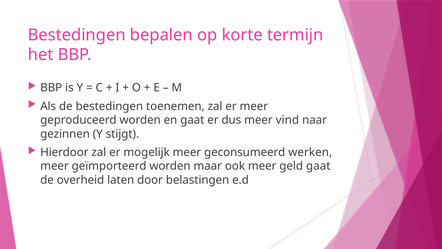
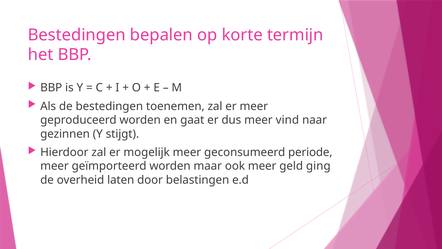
werken: werken -> periode
geld gaat: gaat -> ging
